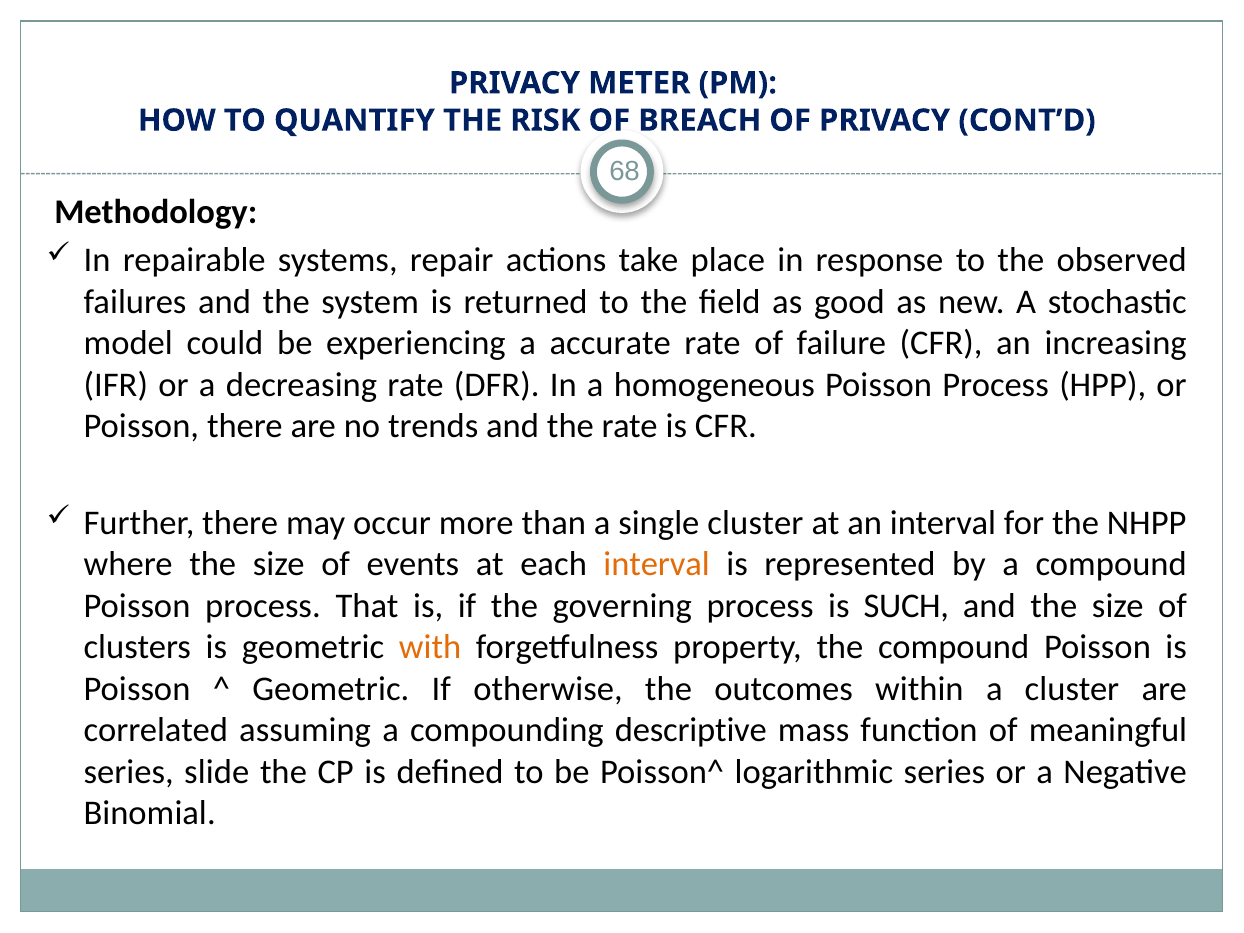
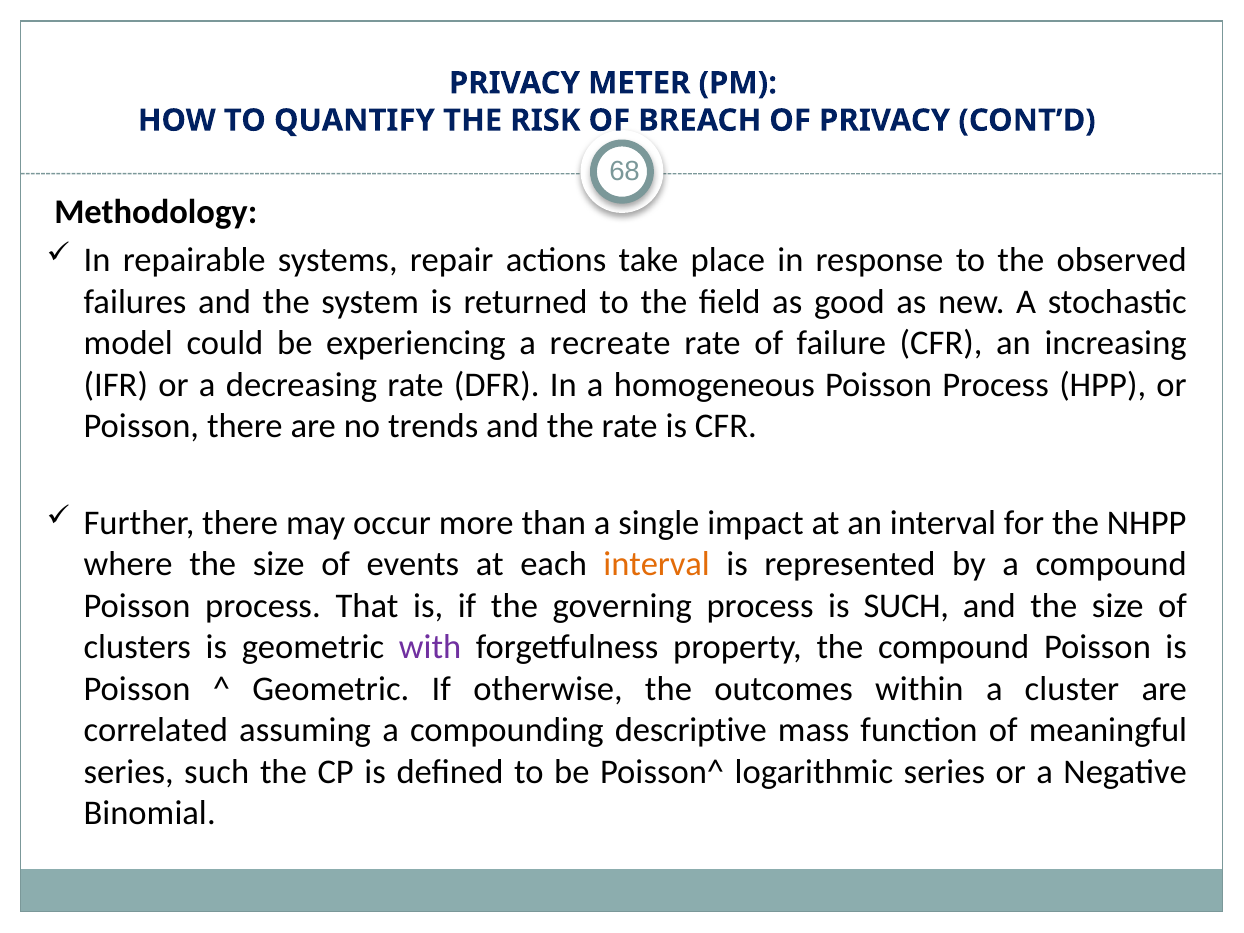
accurate: accurate -> recreate
single cluster: cluster -> impact
with colour: orange -> purple
series slide: slide -> such
